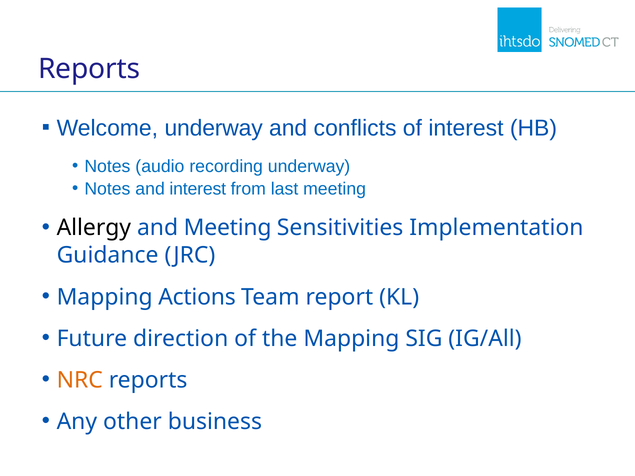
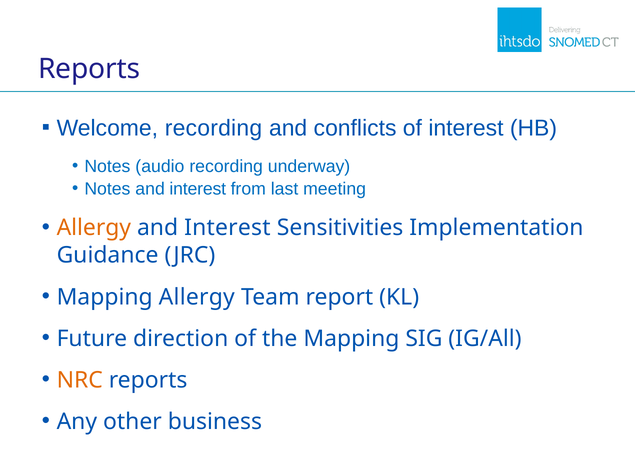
Welcome underway: underway -> recording
Allergy at (94, 228) colour: black -> orange
Meeting at (228, 228): Meeting -> Interest
Mapping Actions: Actions -> Allergy
